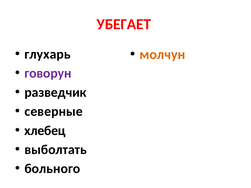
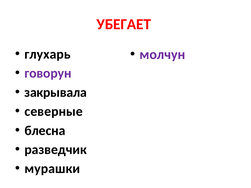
молчун colour: orange -> purple
разведчик: разведчик -> закрывала
хлебец: хлебец -> блесна
выболтать: выболтать -> разведчик
больного: больного -> мурашки
